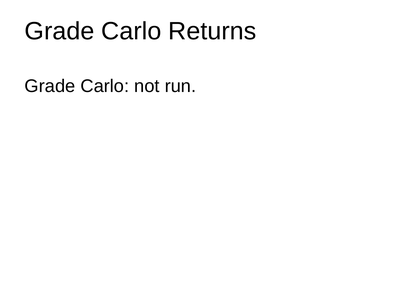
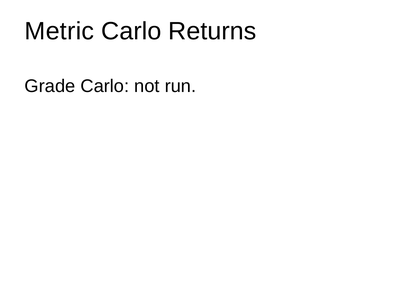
Grade at (59, 31): Grade -> Metric
